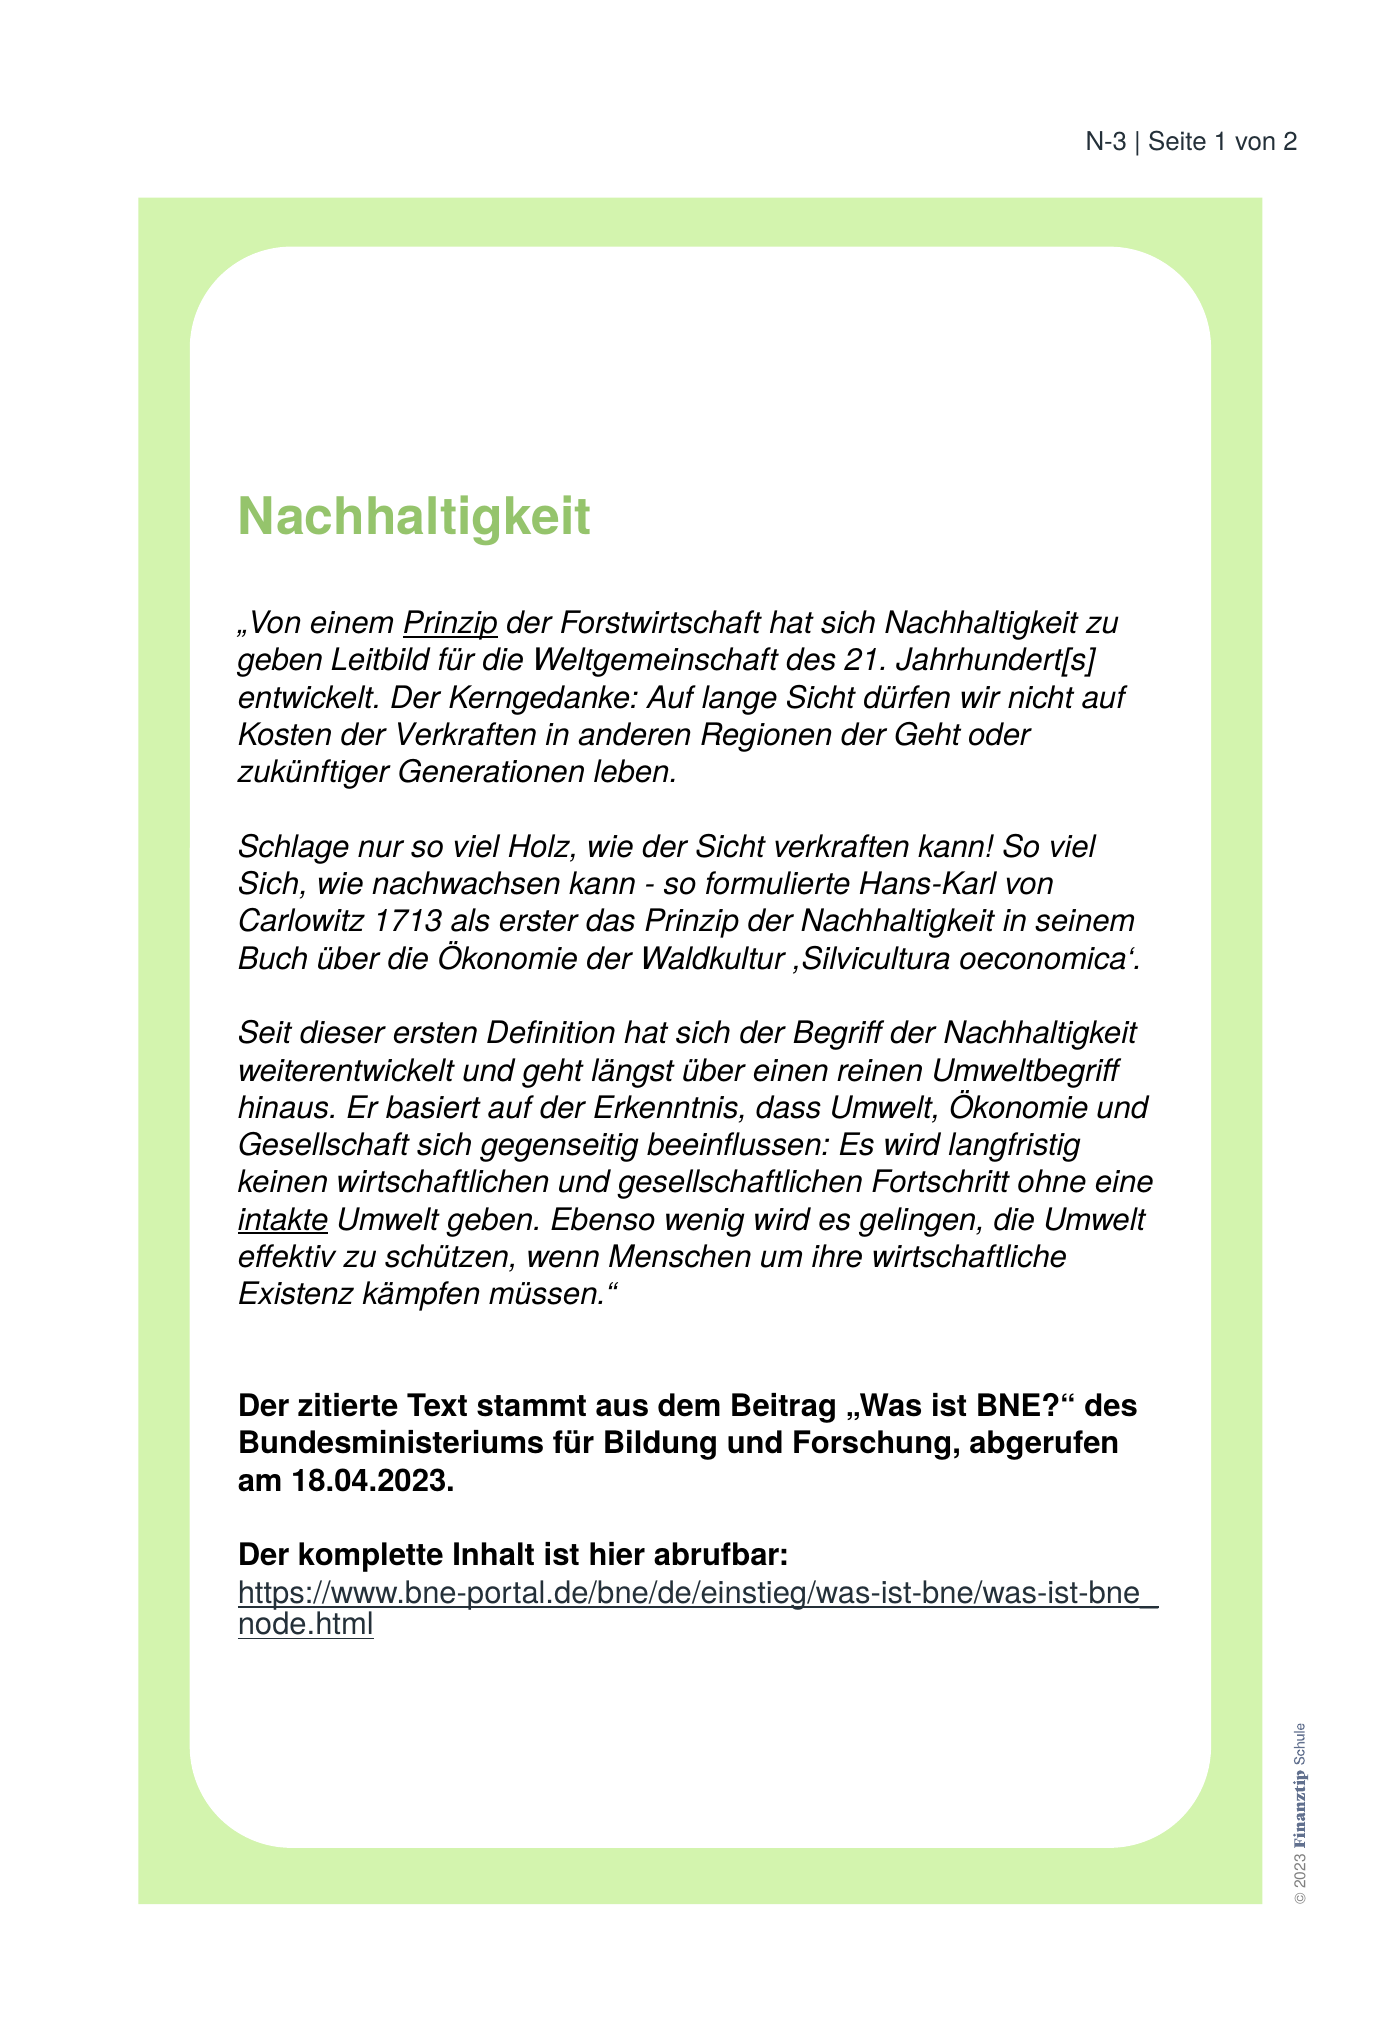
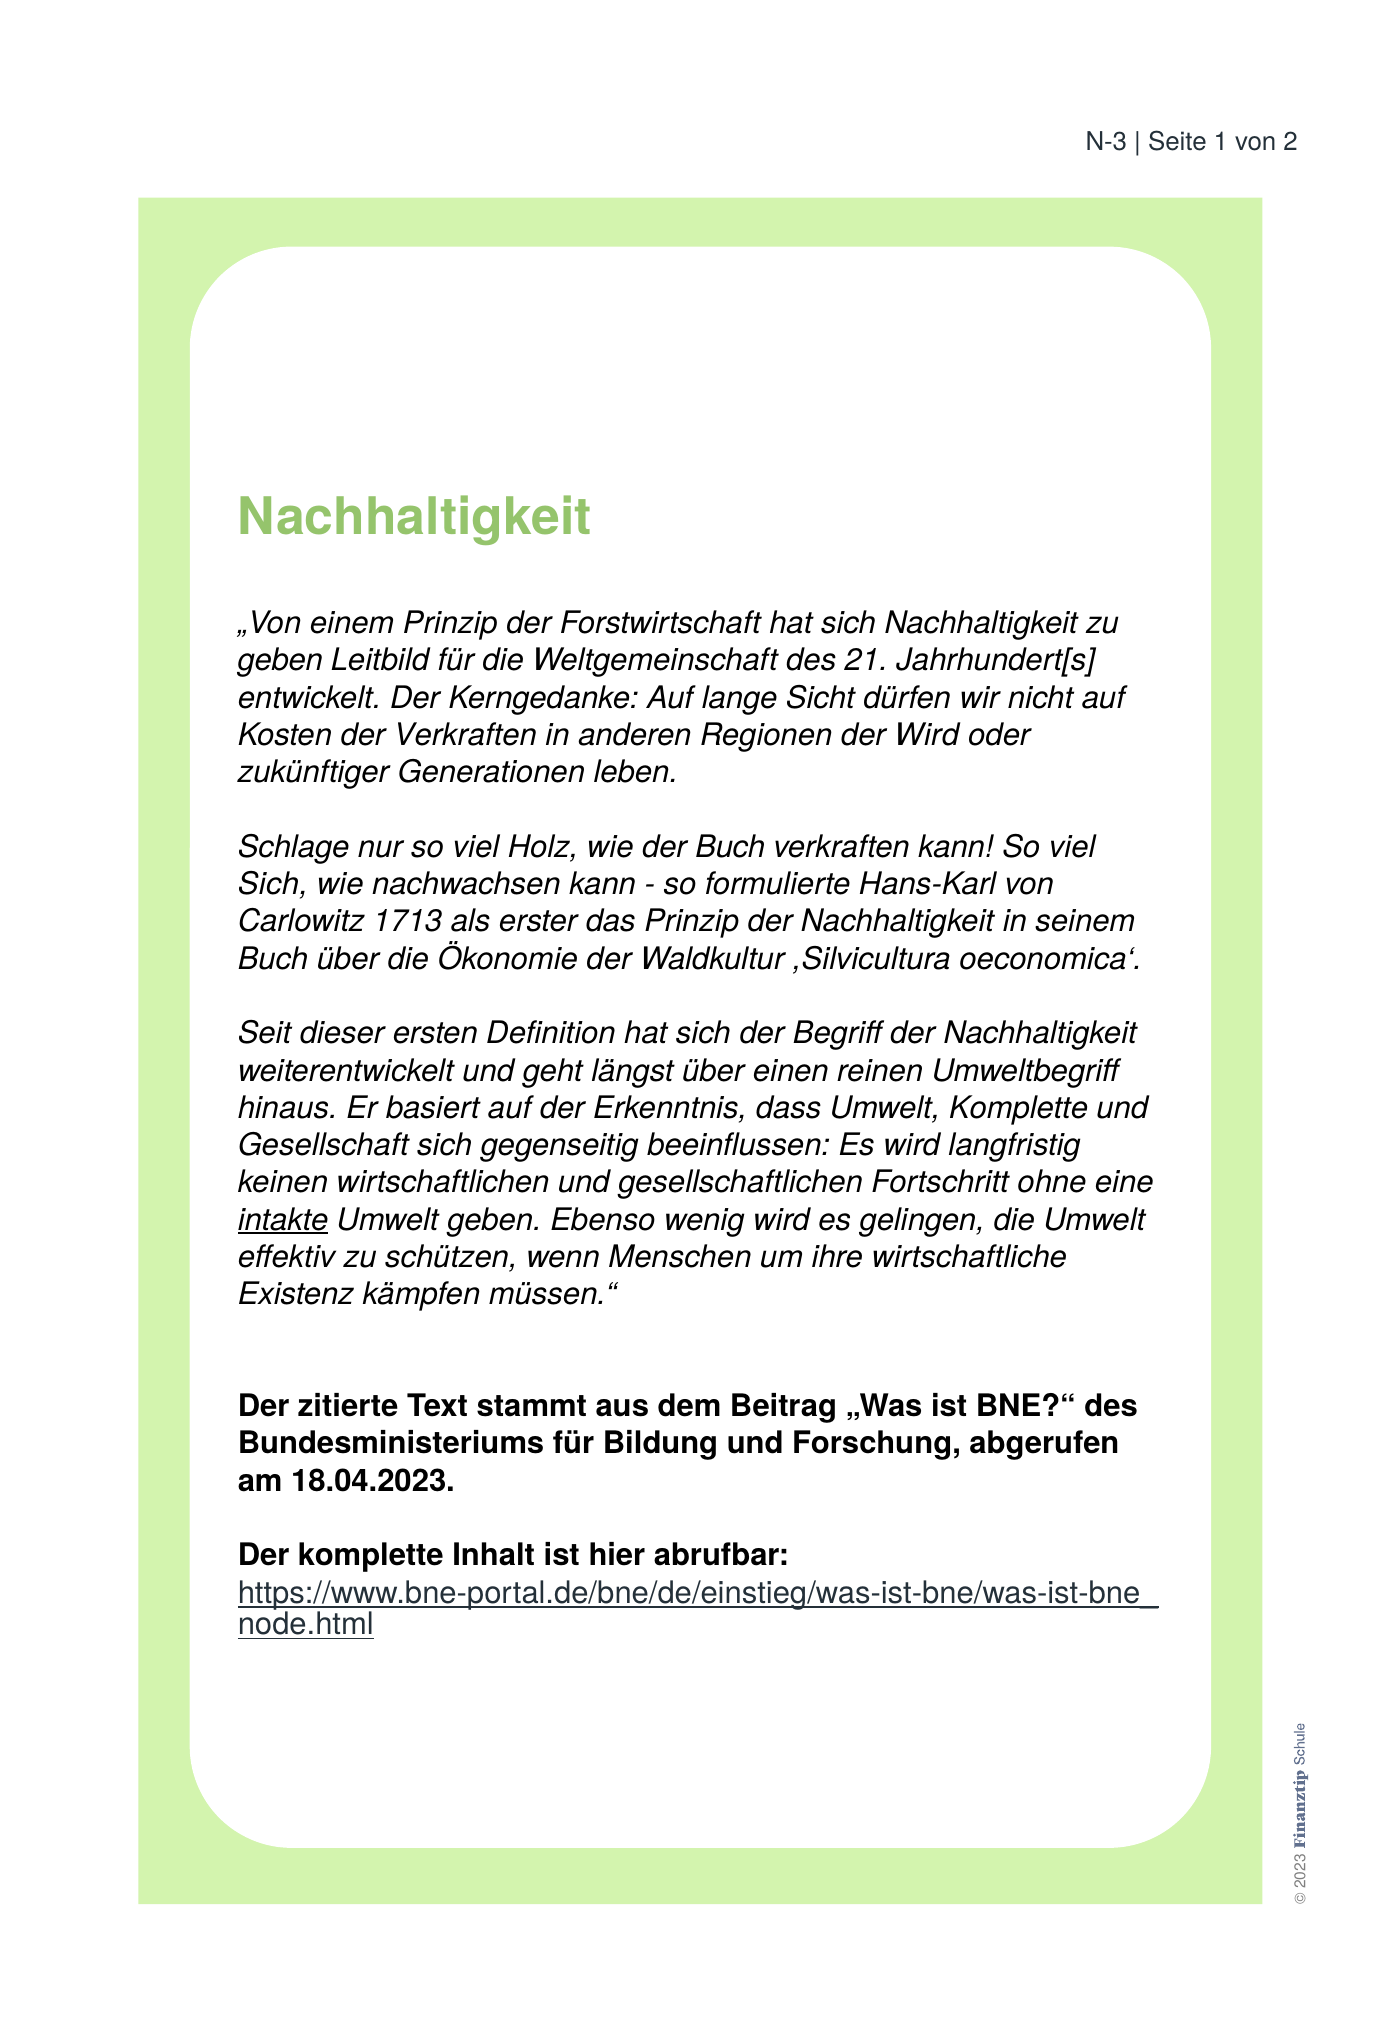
Prinzip at (450, 623) underline: present -> none
der Geht: Geht -> Wird
der Sicht: Sicht -> Buch
Umwelt Ökonomie: Ökonomie -> Komplette
